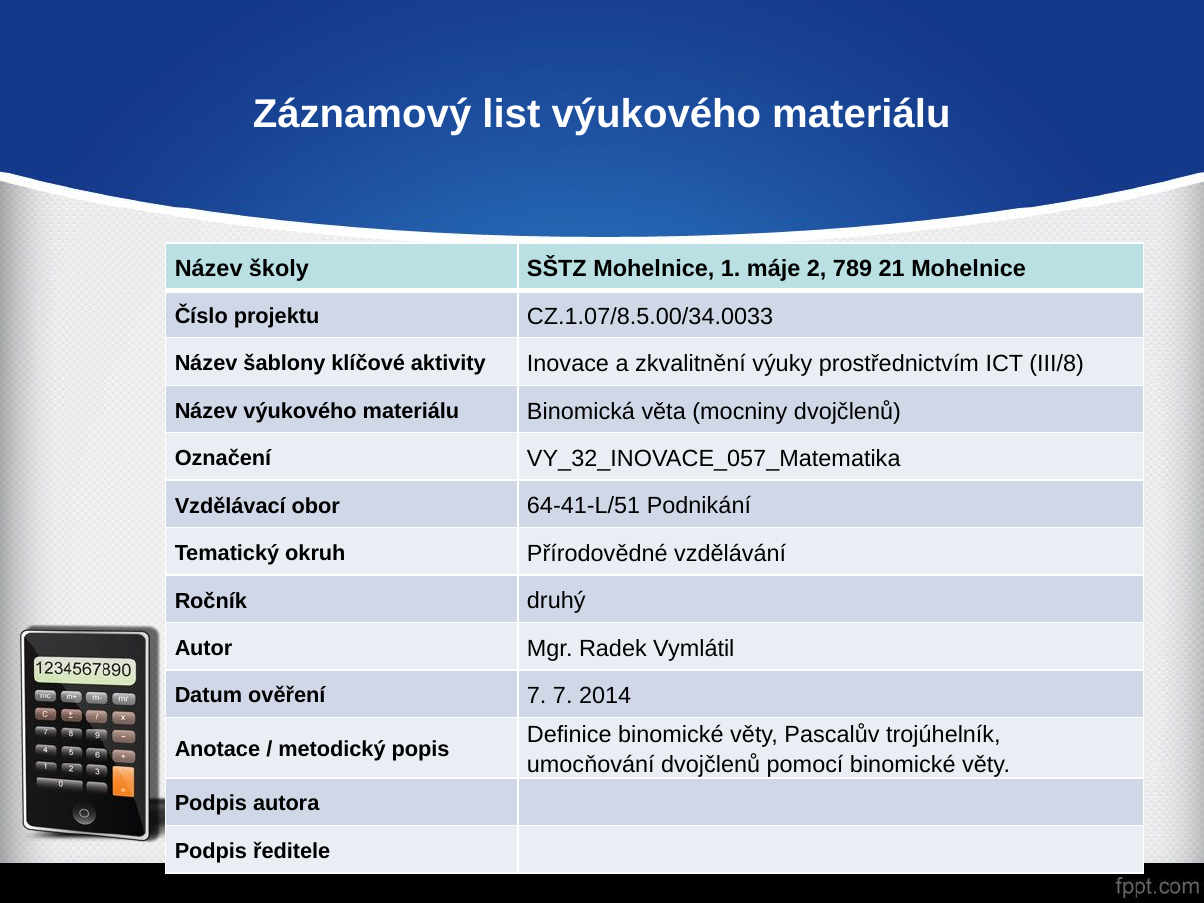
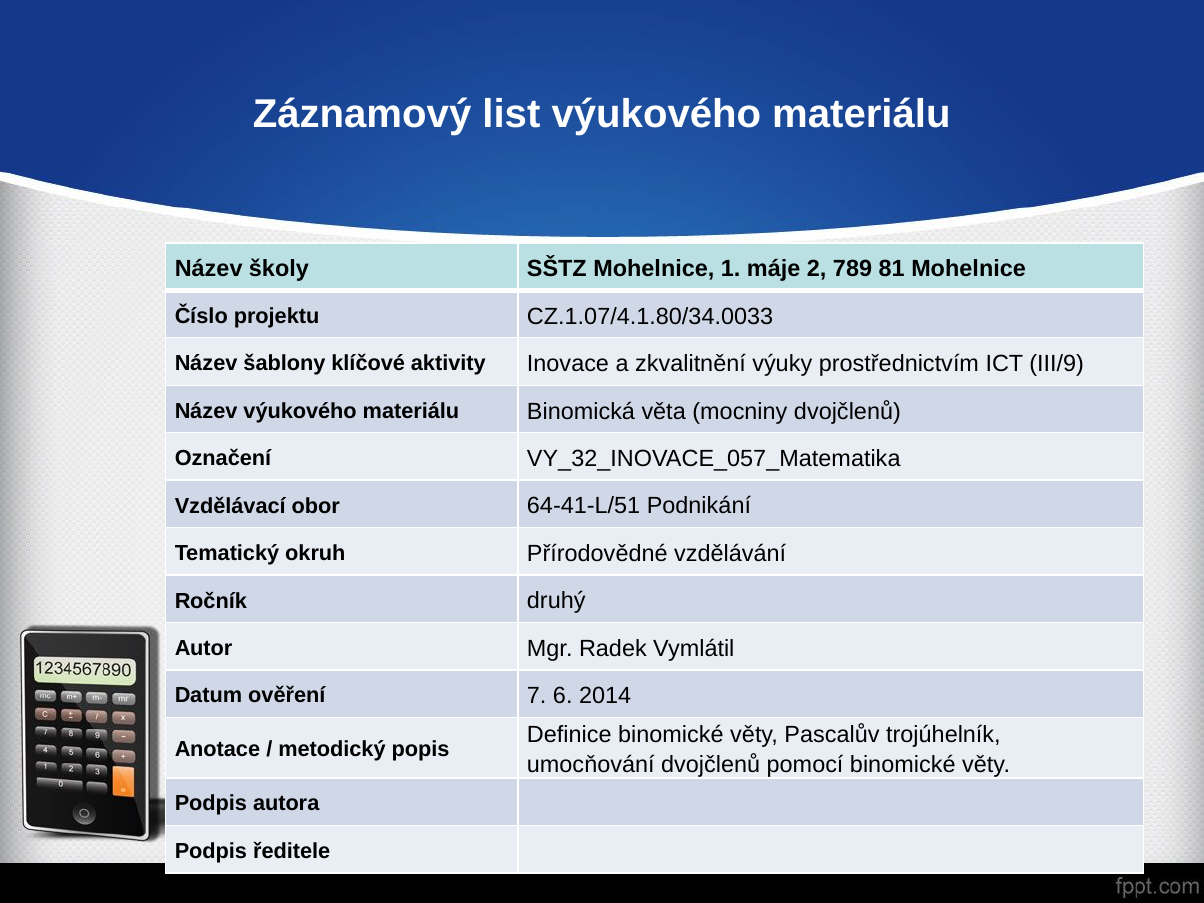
21: 21 -> 81
CZ.1.07/8.5.00/34.0033: CZ.1.07/8.5.00/34.0033 -> CZ.1.07/4.1.80/34.0033
III/8: III/8 -> III/9
7 7: 7 -> 6
